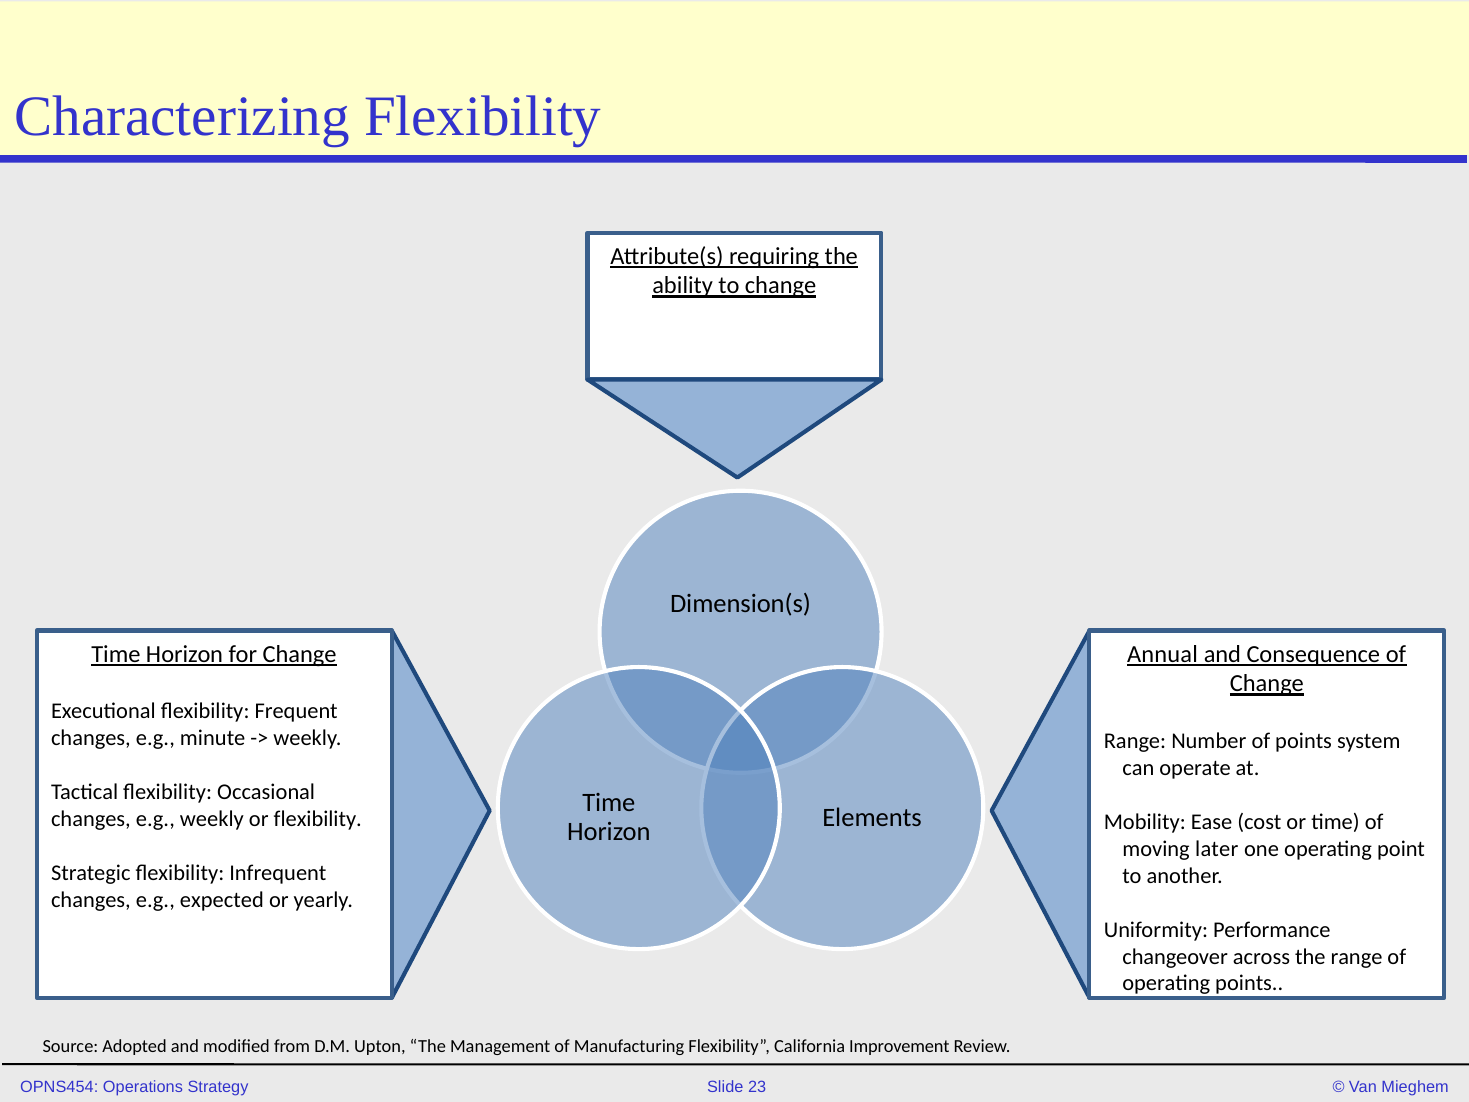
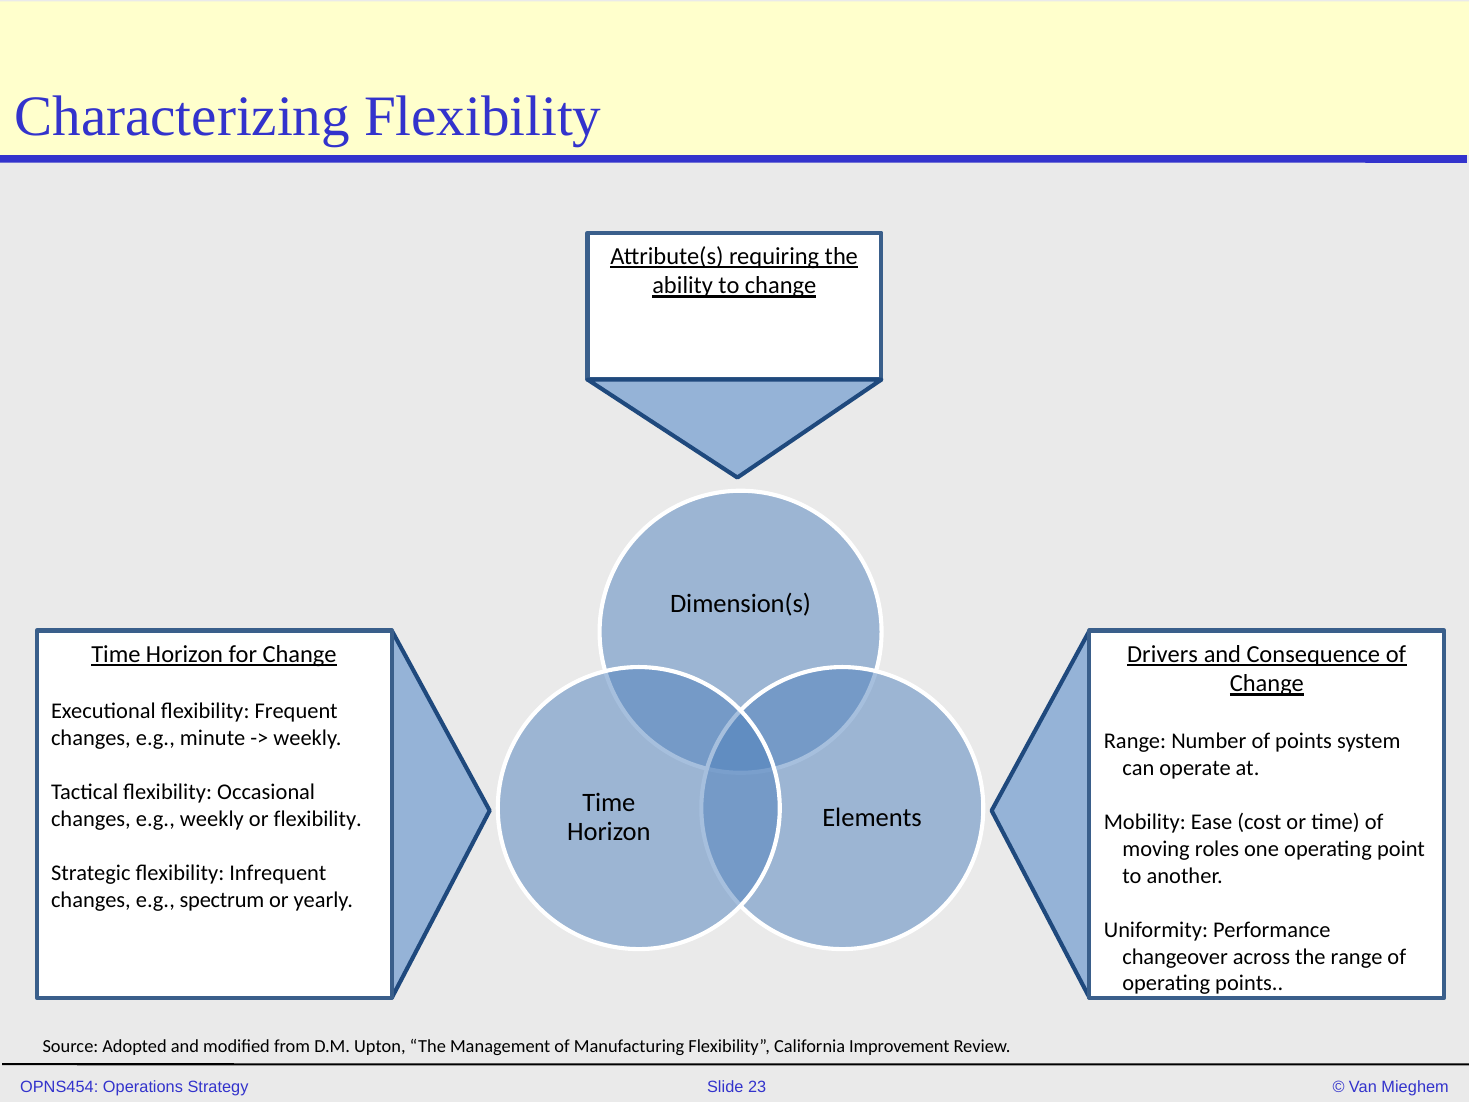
Annual: Annual -> Drivers
later: later -> roles
expected: expected -> spectrum
